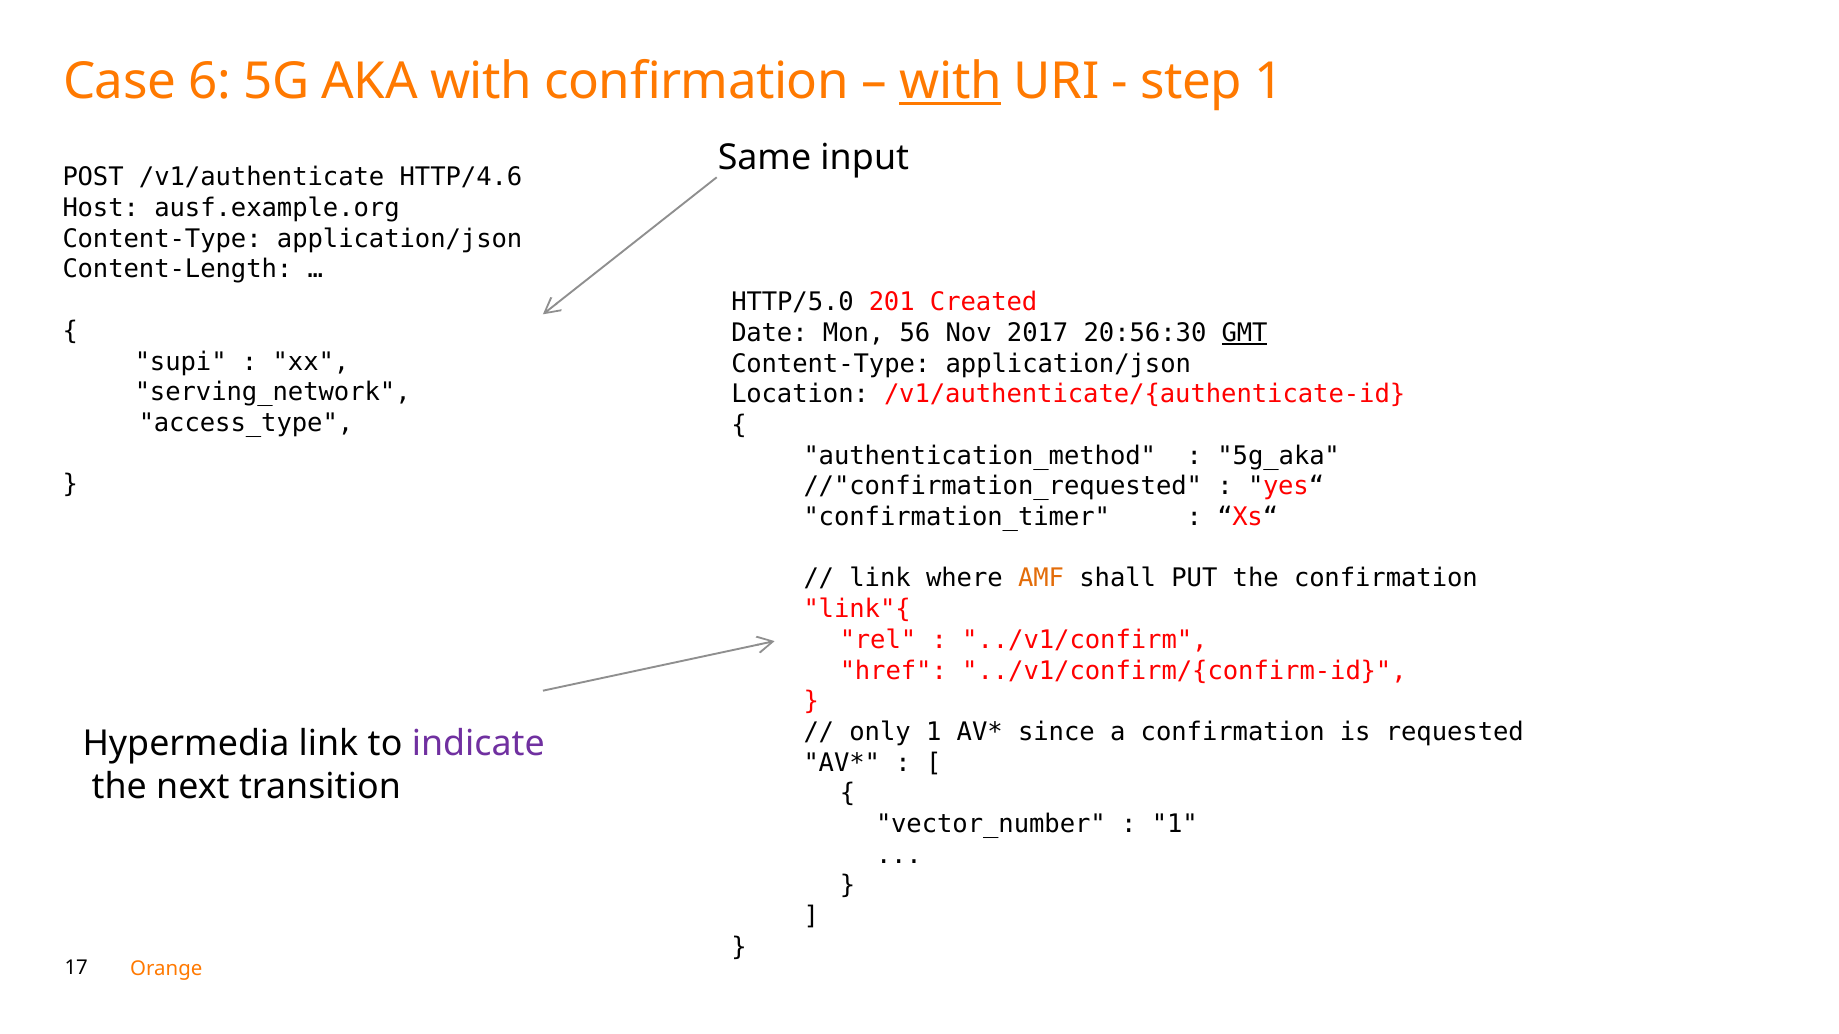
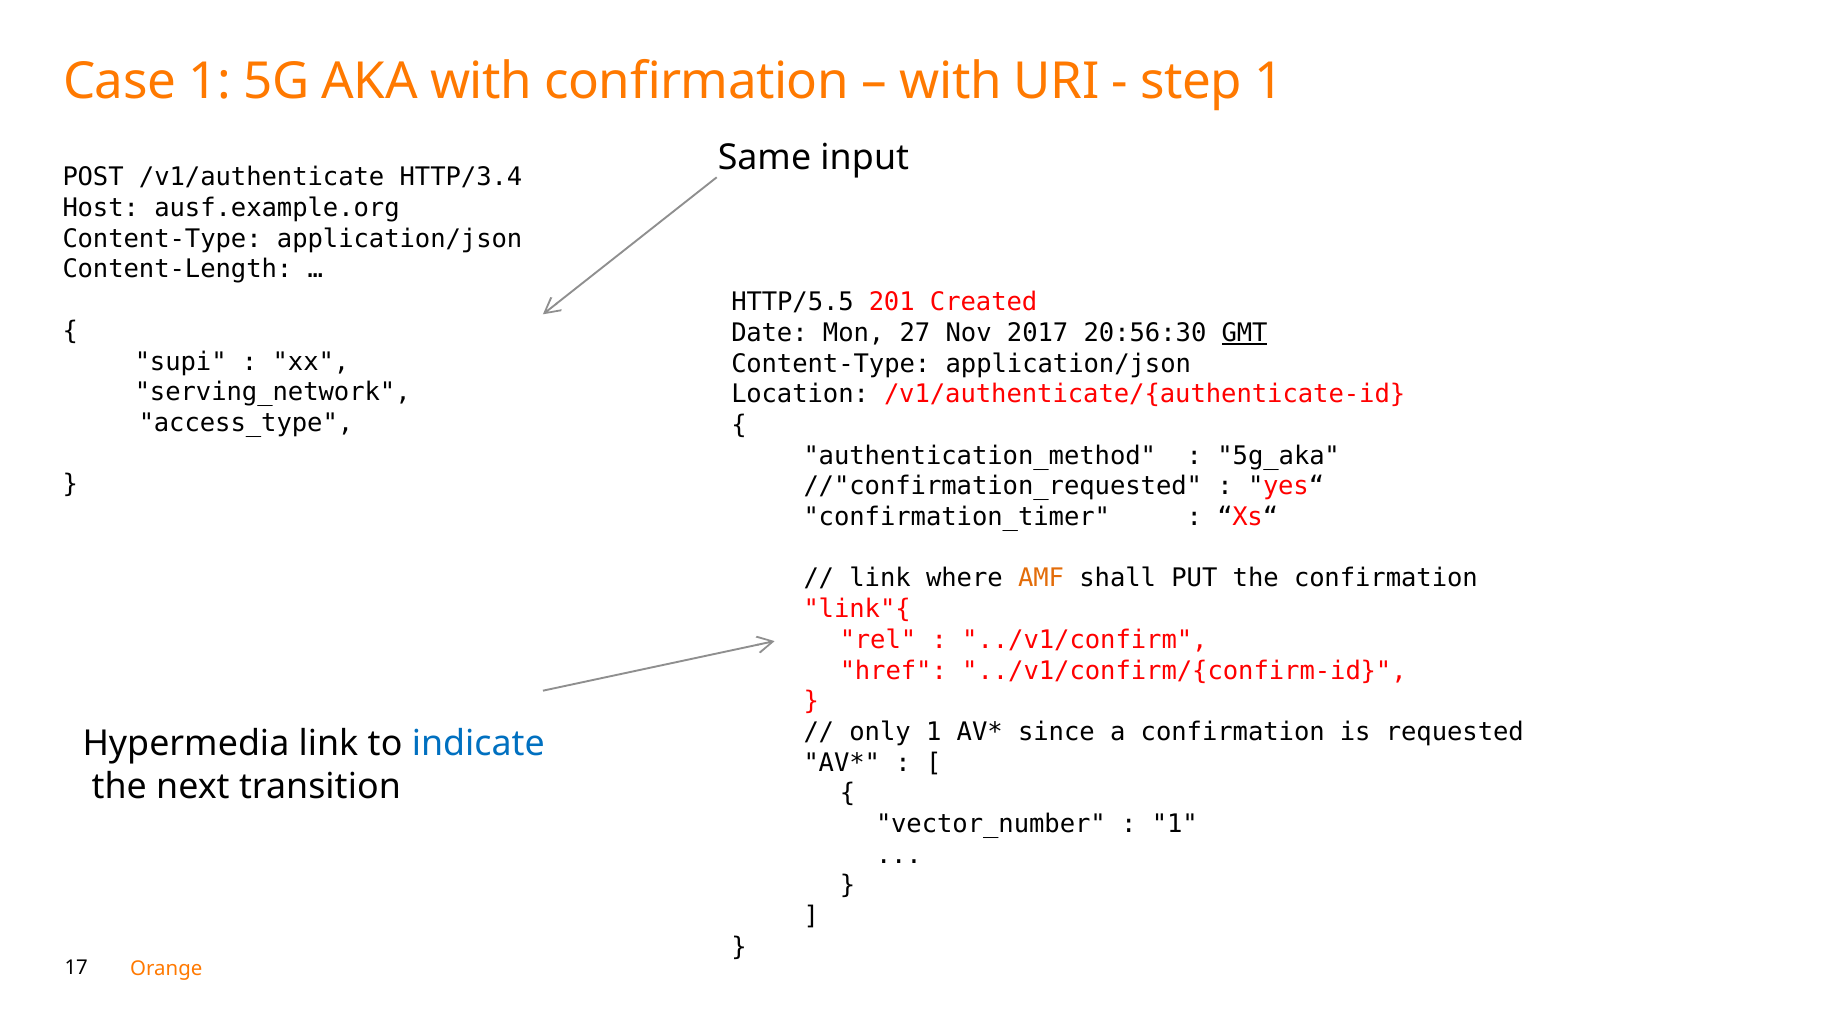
Case 6: 6 -> 1
with at (951, 81) underline: present -> none
HTTP/4.6: HTTP/4.6 -> HTTP/3.4
HTTP/5.0: HTTP/5.0 -> HTTP/5.5
56: 56 -> 27
indicate colour: purple -> blue
